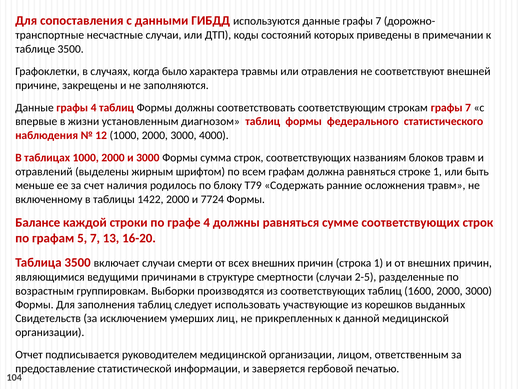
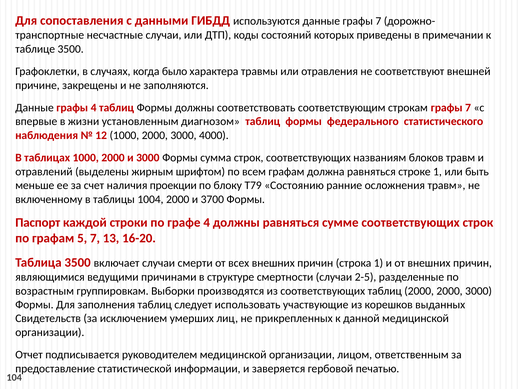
родилось: родилось -> проекции
Содержать: Содержать -> Состоянию
1422: 1422 -> 1004
7724: 7724 -> 3700
Балансе: Балансе -> Паспорт
таблиц 1600: 1600 -> 2000
